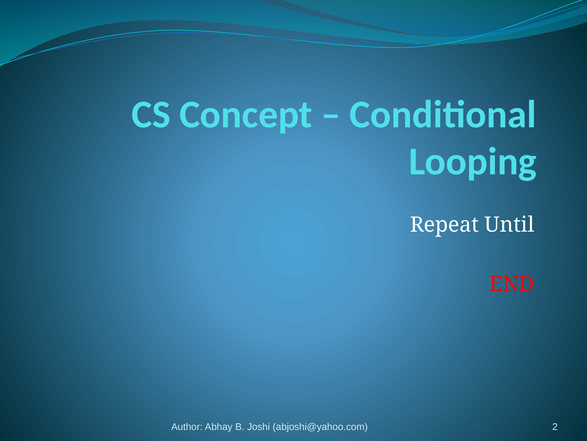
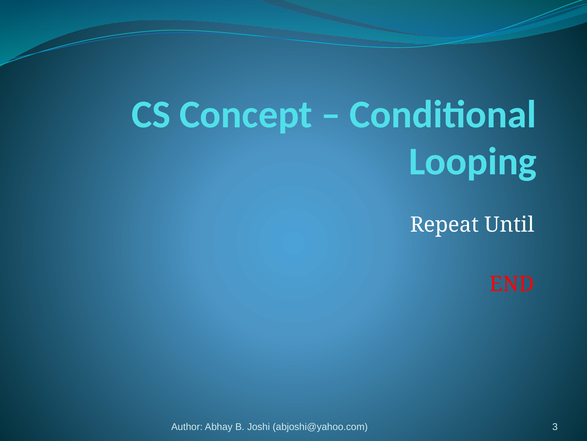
2: 2 -> 3
